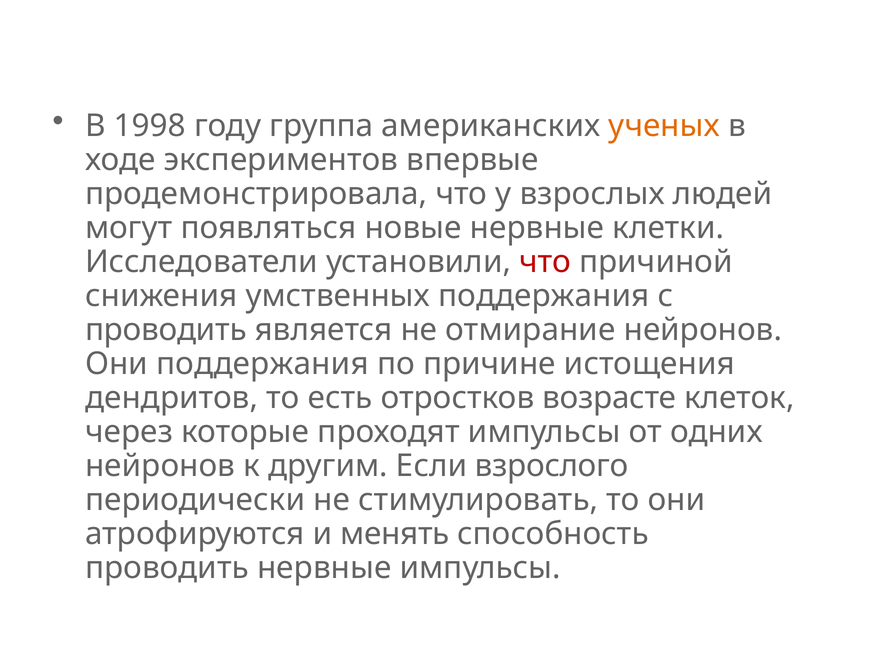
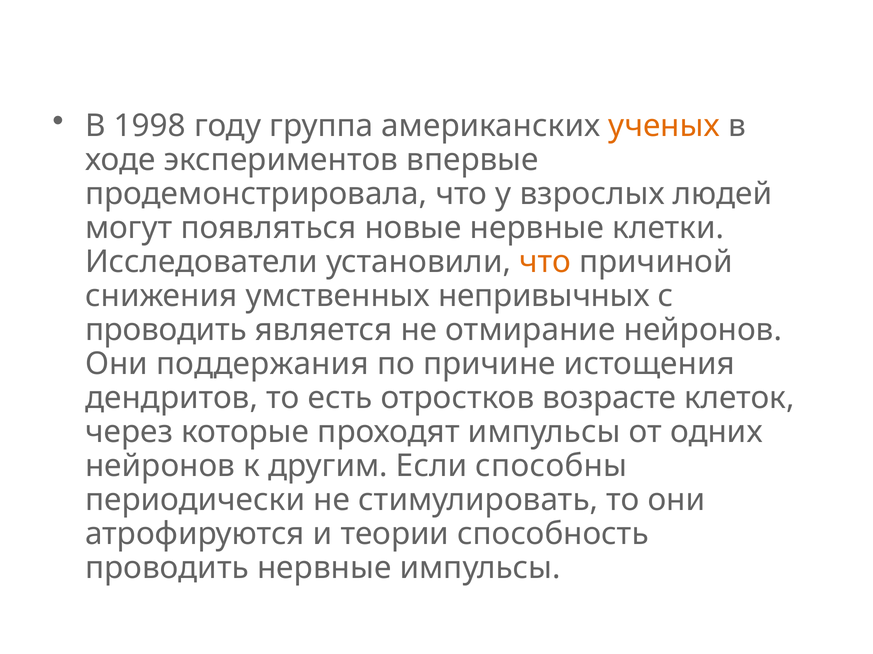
что at (545, 262) colour: red -> orange
умственных поддержания: поддержания -> непривычных
взрослого: взрослого -> способны
менять: менять -> теории
